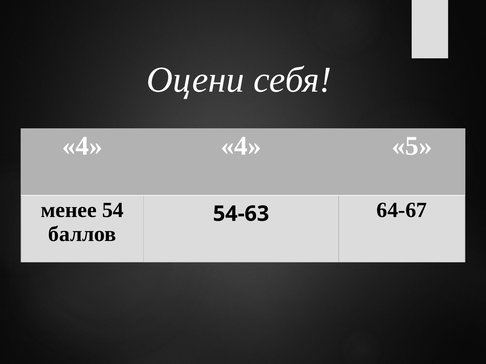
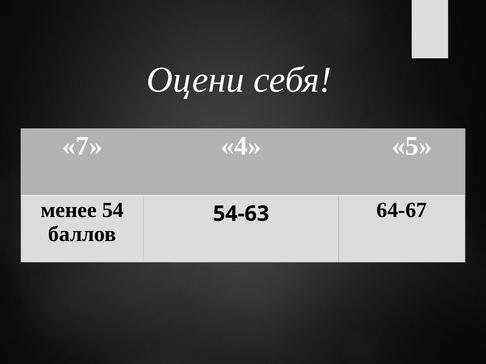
4 at (82, 146): 4 -> 7
